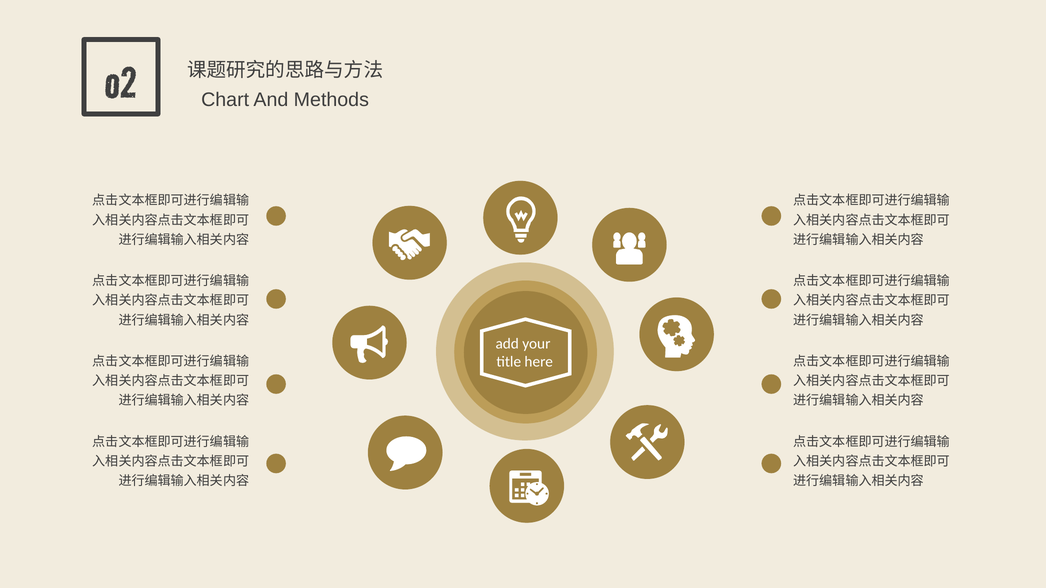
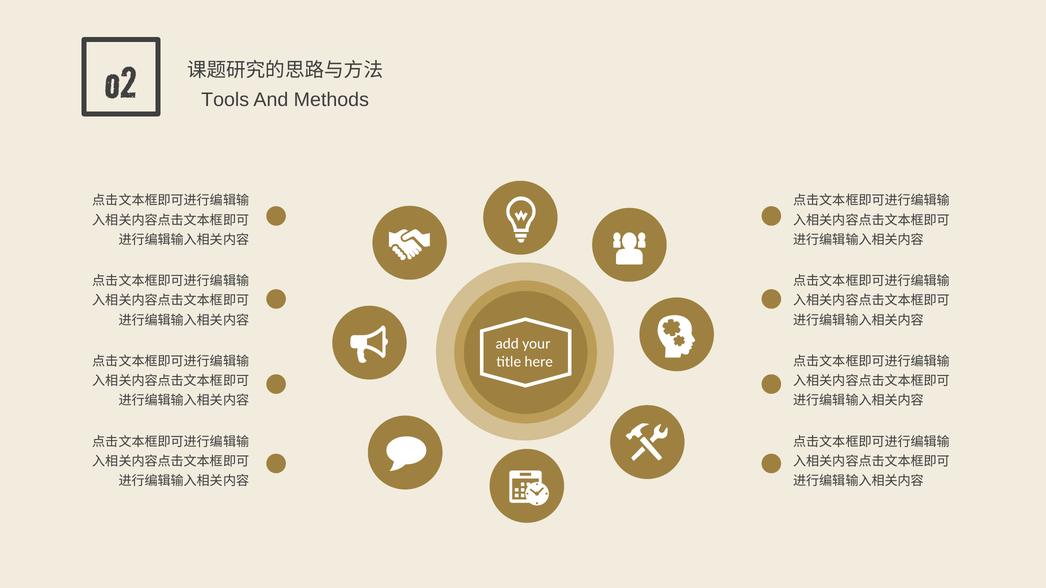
Chart: Chart -> Tools
